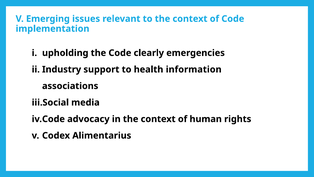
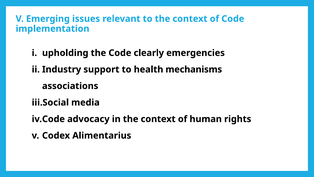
information: information -> mechanisms
